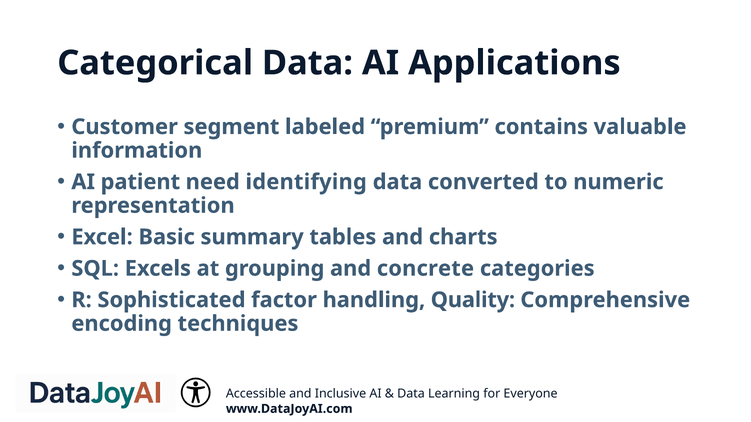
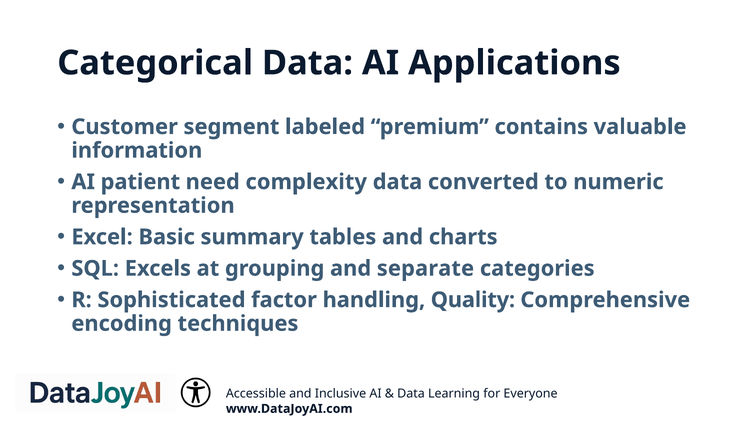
identifying: identifying -> complexity
concrete: concrete -> separate
